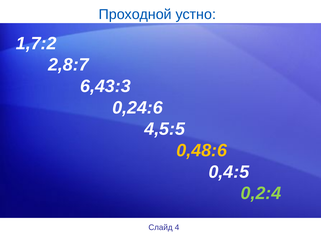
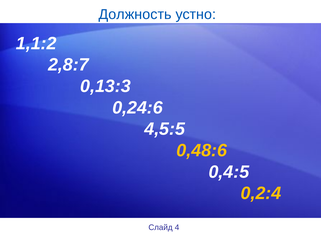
Проходной: Проходной -> Должность
1,7:2: 1,7:2 -> 1,1:2
6,43:3: 6,43:3 -> 0,13:3
0,2:4 colour: light green -> yellow
